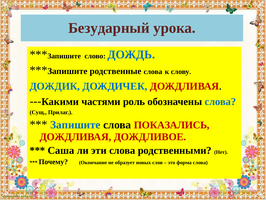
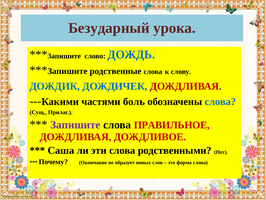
роль: роль -> боль
Запишите at (75, 125) colour: blue -> purple
ПОКАЗАЛИСЬ: ПОКАЗАЛИСЬ -> ПРАВИЛЬНОЕ
